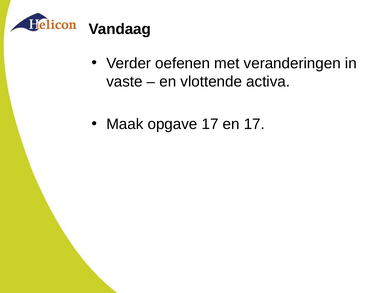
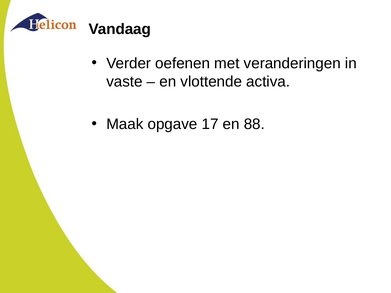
en 17: 17 -> 88
